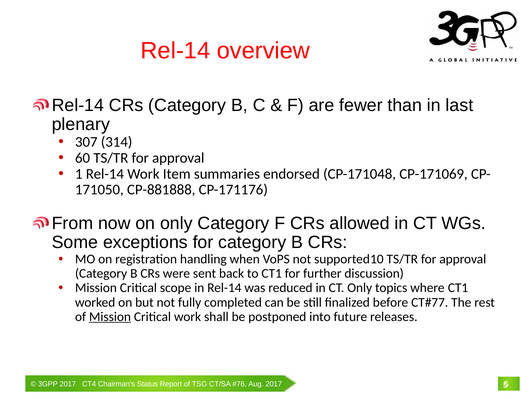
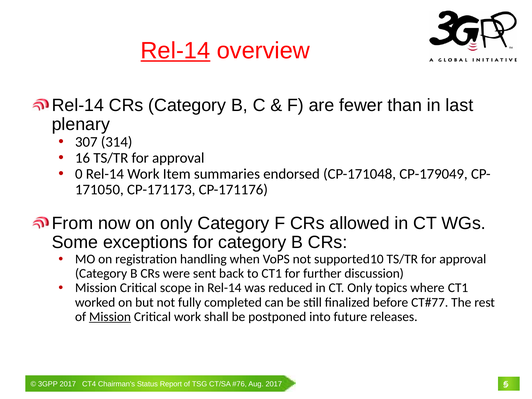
Rel-14 at (175, 51) underline: none -> present
60: 60 -> 16
1: 1 -> 0
CP-171069: CP-171069 -> CP-179049
CP-881888: CP-881888 -> CP-171173
